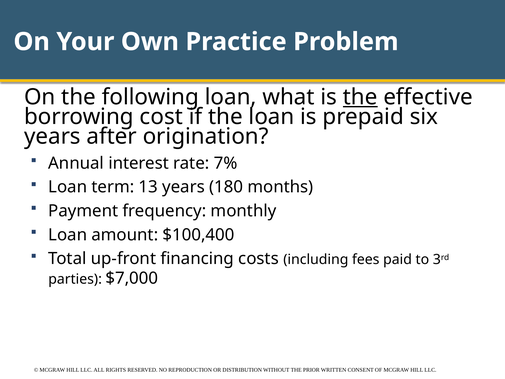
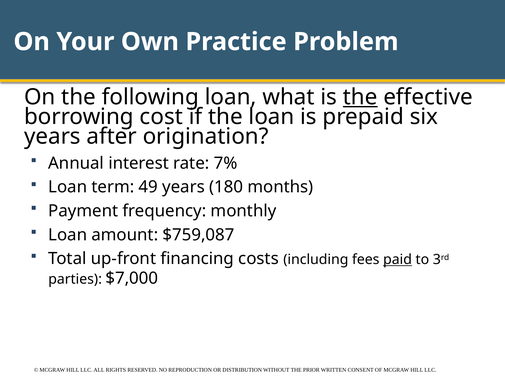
13: 13 -> 49
$100,400: $100,400 -> $759,087
paid underline: none -> present
